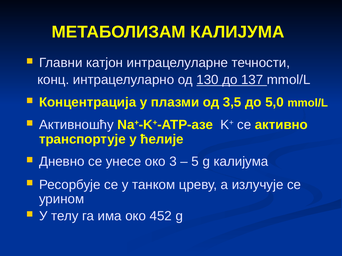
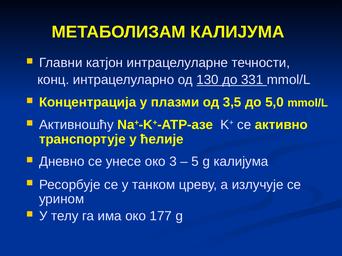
137: 137 -> 331
452: 452 -> 177
